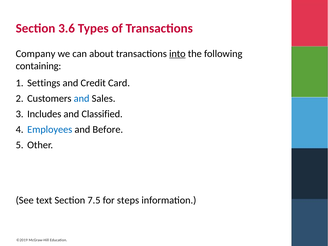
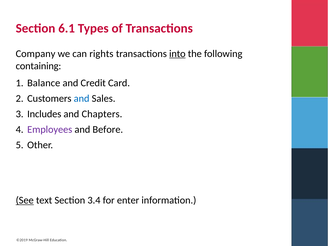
3.6: 3.6 -> 6.1
about: about -> rights
Settings: Settings -> Balance
Classified: Classified -> Chapters
Employees colour: blue -> purple
See underline: none -> present
7.5: 7.5 -> 3.4
steps: steps -> enter
